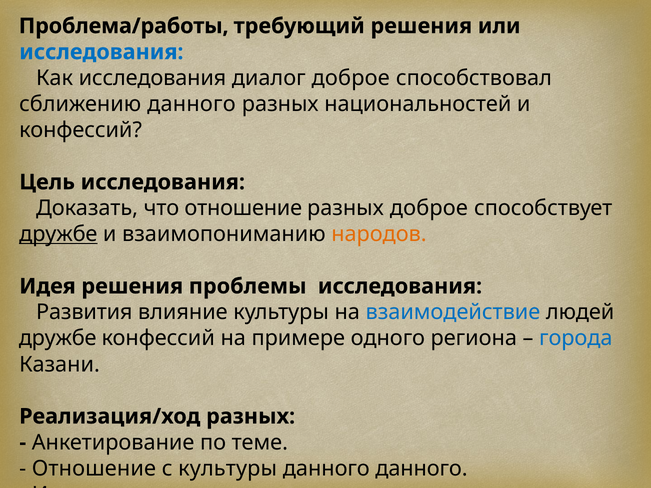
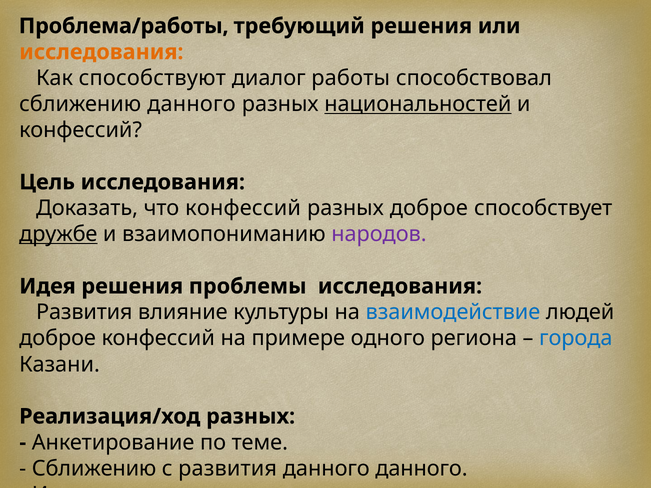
исследования at (101, 52) colour: blue -> orange
Как исследования: исследования -> способствуют
диалог доброе: доброе -> работы
национальностей underline: none -> present
что отношение: отношение -> конфессий
народов colour: orange -> purple
дружбе at (58, 339): дружбе -> доброе
Отношение at (94, 469): Отношение -> Сближению
с культуры: культуры -> развития
